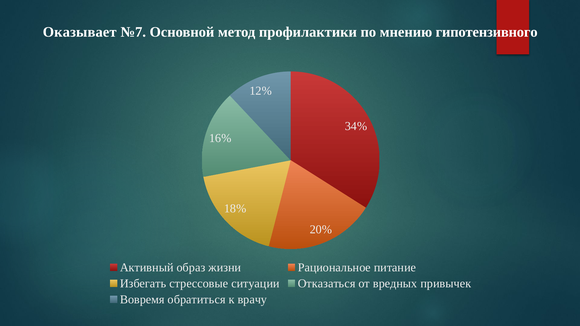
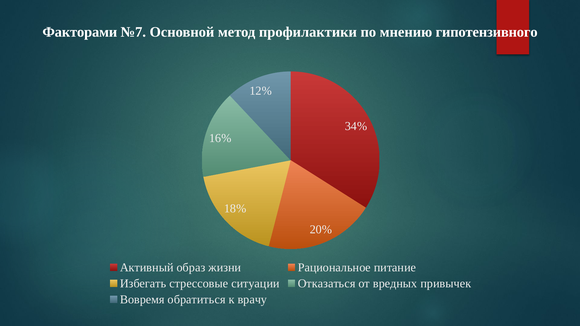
Оказывает: Оказывает -> Факторами
